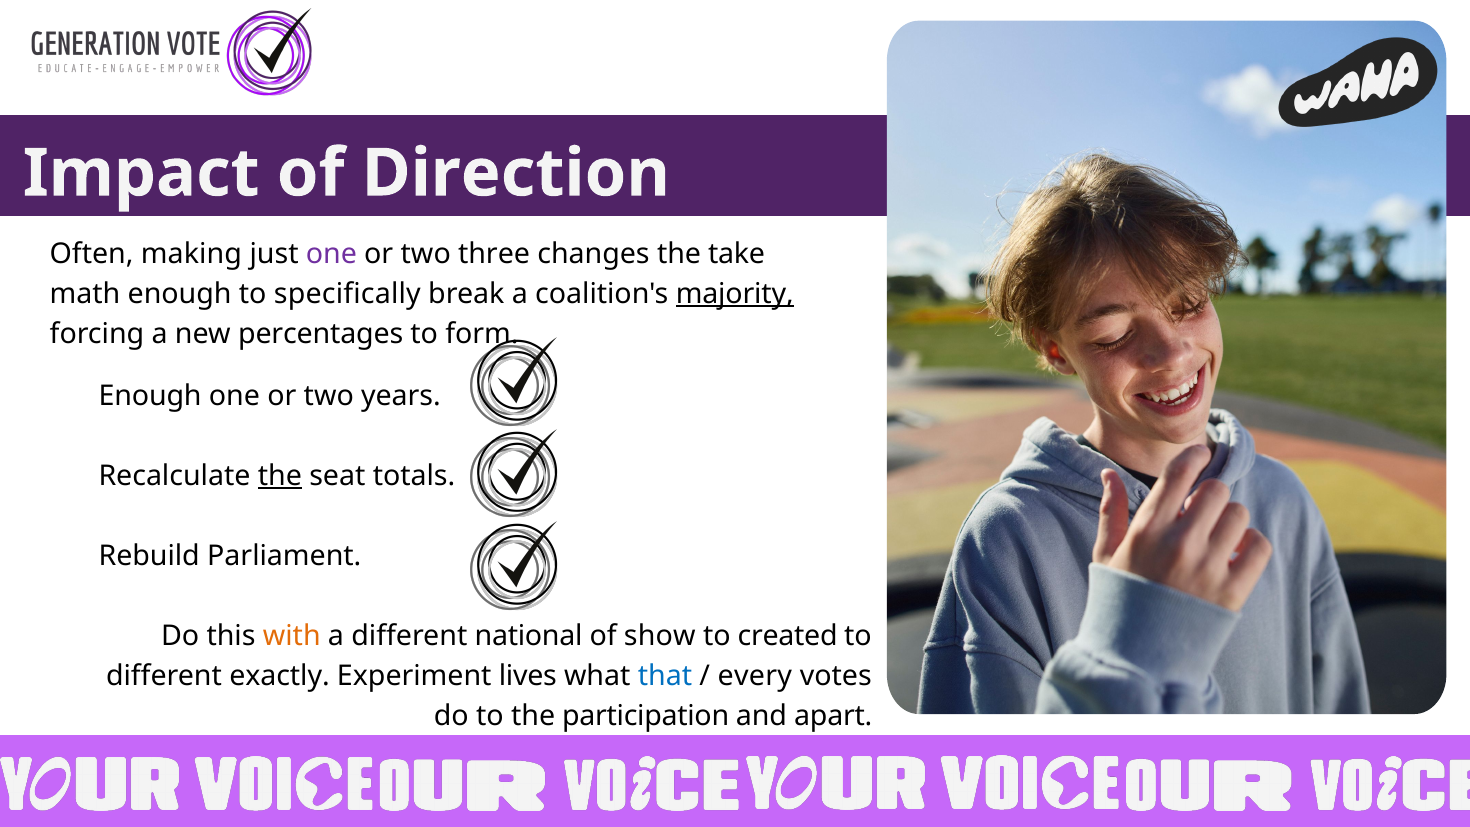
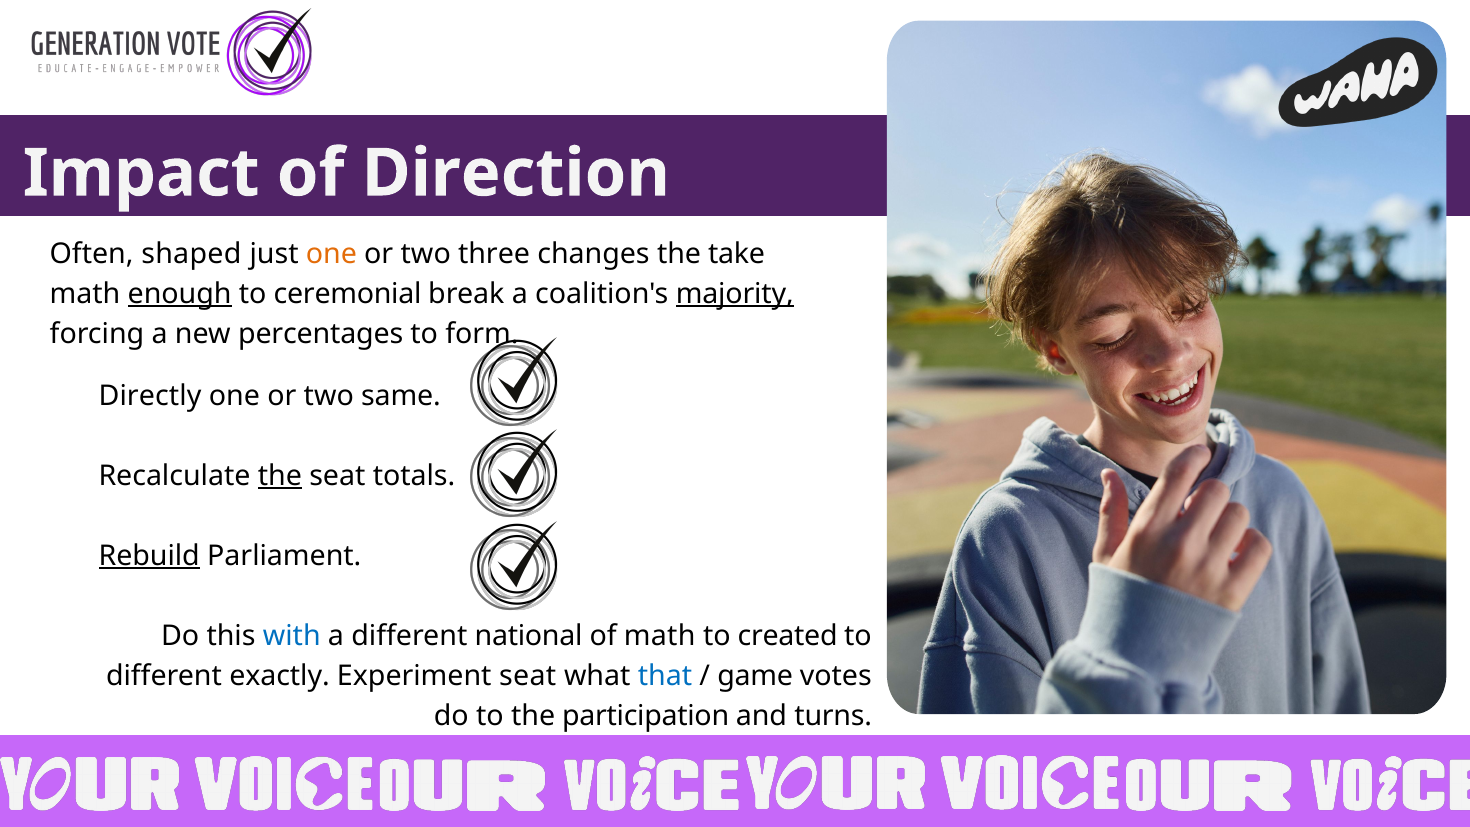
making: making -> shaped
one at (331, 254) colour: purple -> orange
enough at (180, 294) underline: none -> present
specifically: specifically -> ceremonial
Enough at (150, 396): Enough -> Directly
years: years -> same
Rebuild underline: none -> present
with colour: orange -> blue
of show: show -> math
Experiment lives: lives -> seat
every: every -> game
apart: apart -> turns
